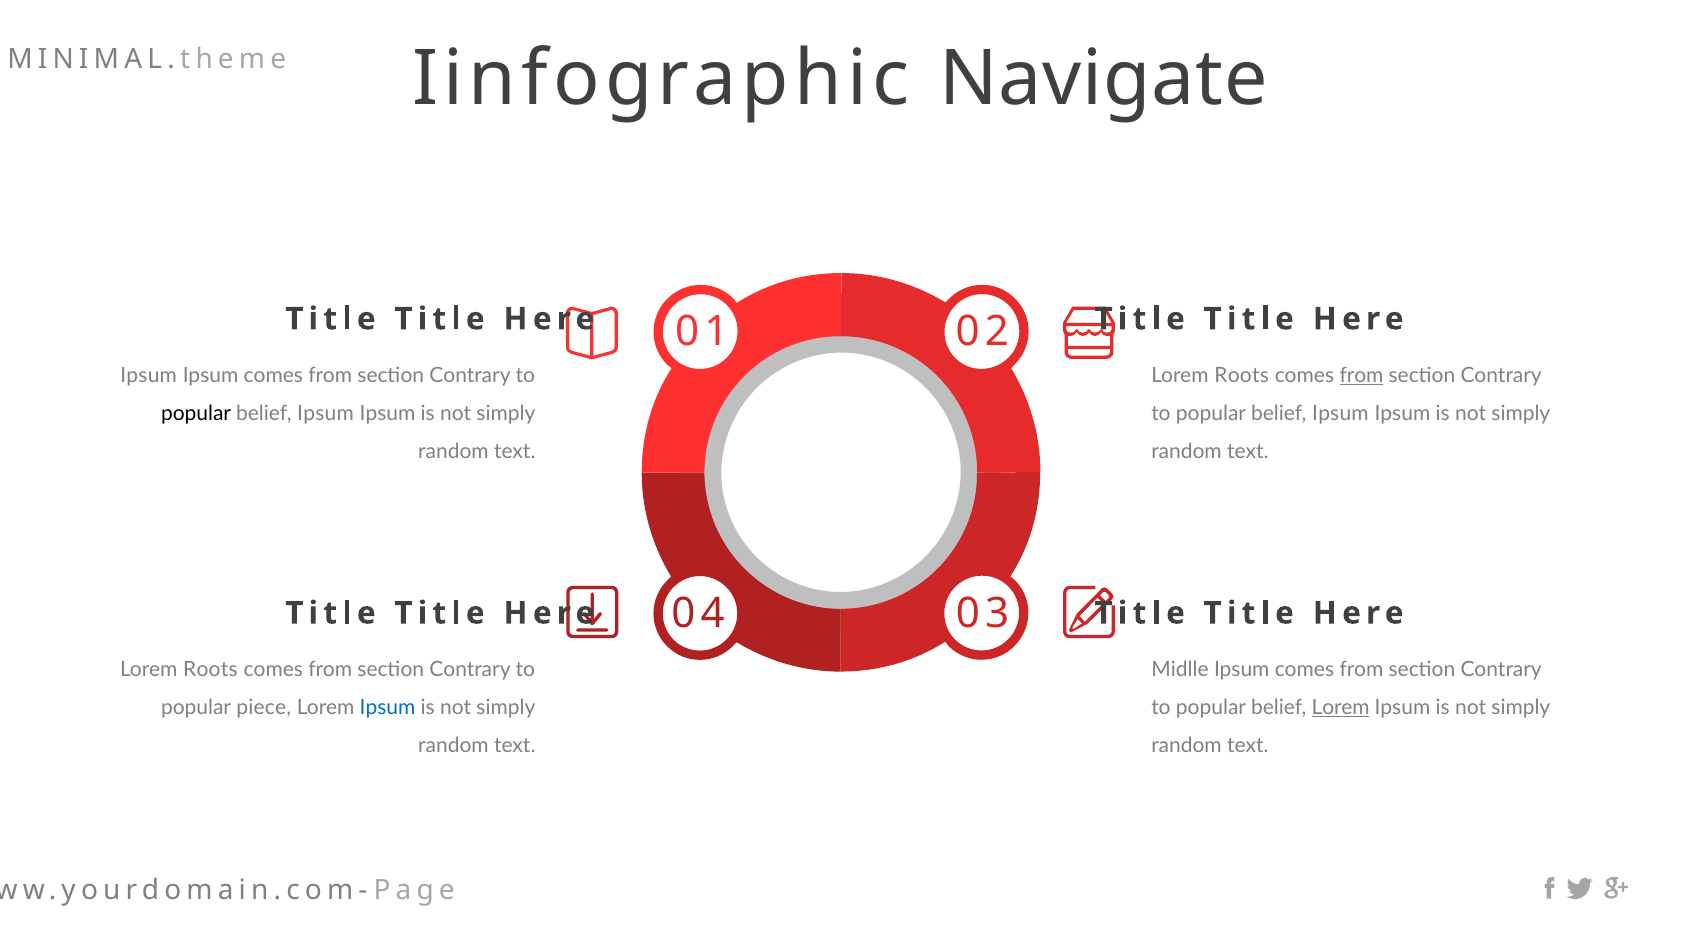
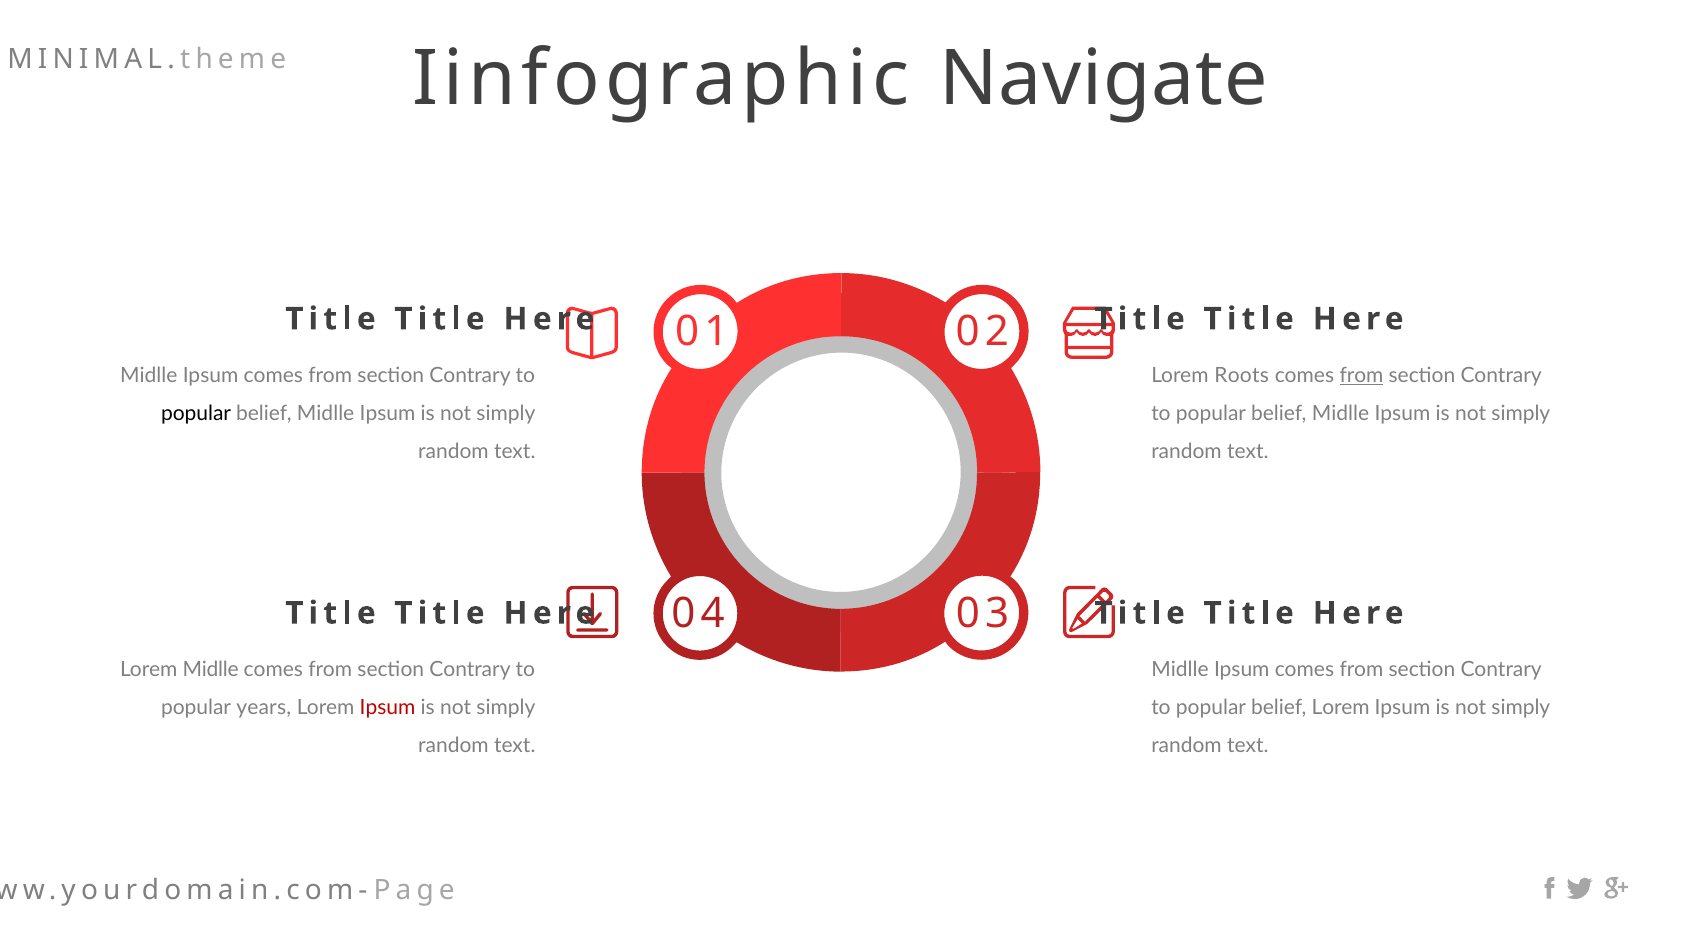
Ipsum at (149, 375): Ipsum -> Midlle
Ipsum at (326, 413): Ipsum -> Midlle
Ipsum at (1340, 413): Ipsum -> Midlle
Roots at (210, 670): Roots -> Midlle
piece: piece -> years
Ipsum at (388, 708) colour: blue -> red
Lorem at (1341, 708) underline: present -> none
